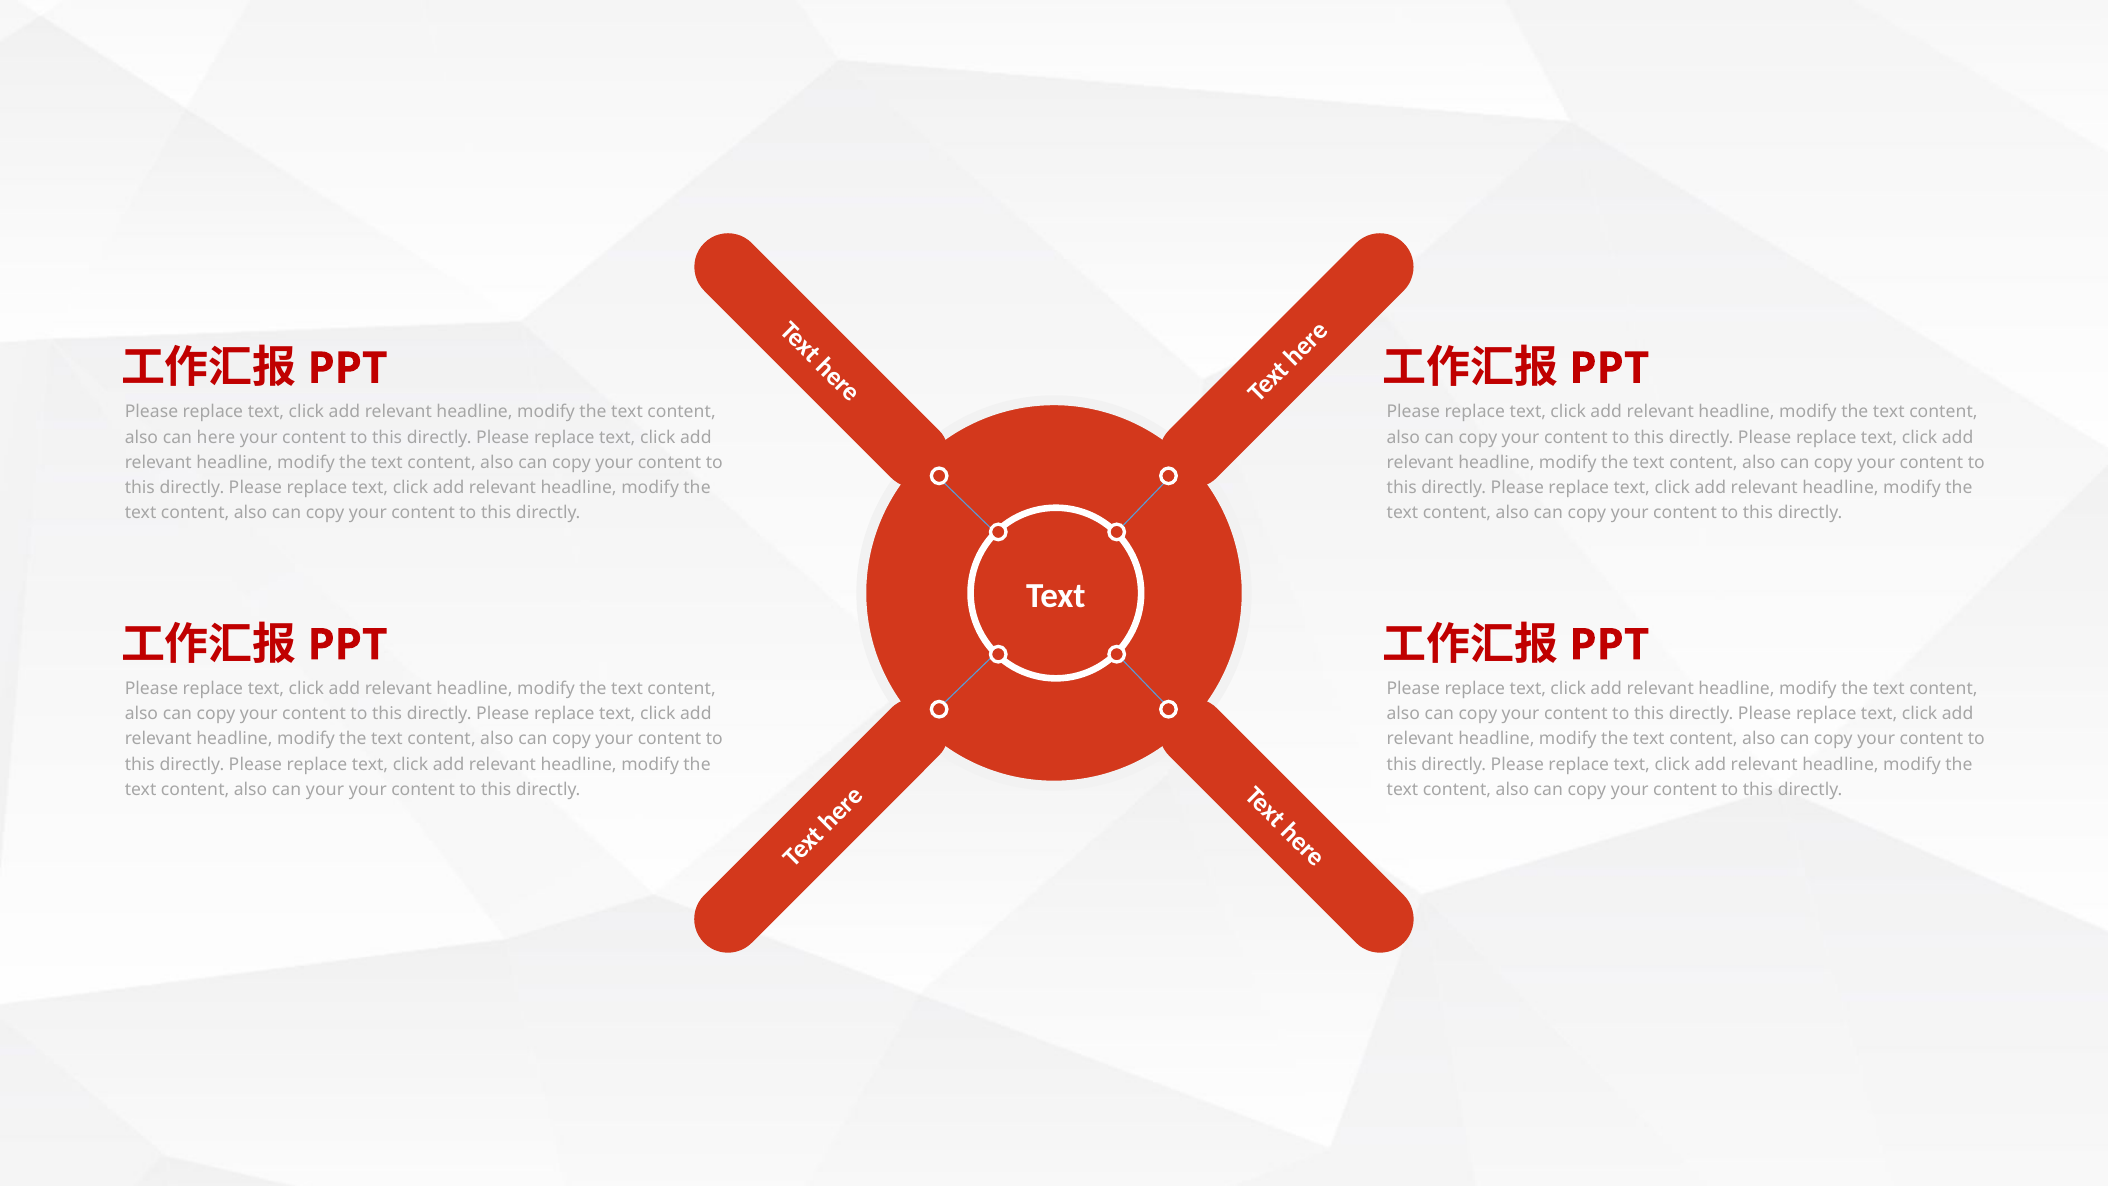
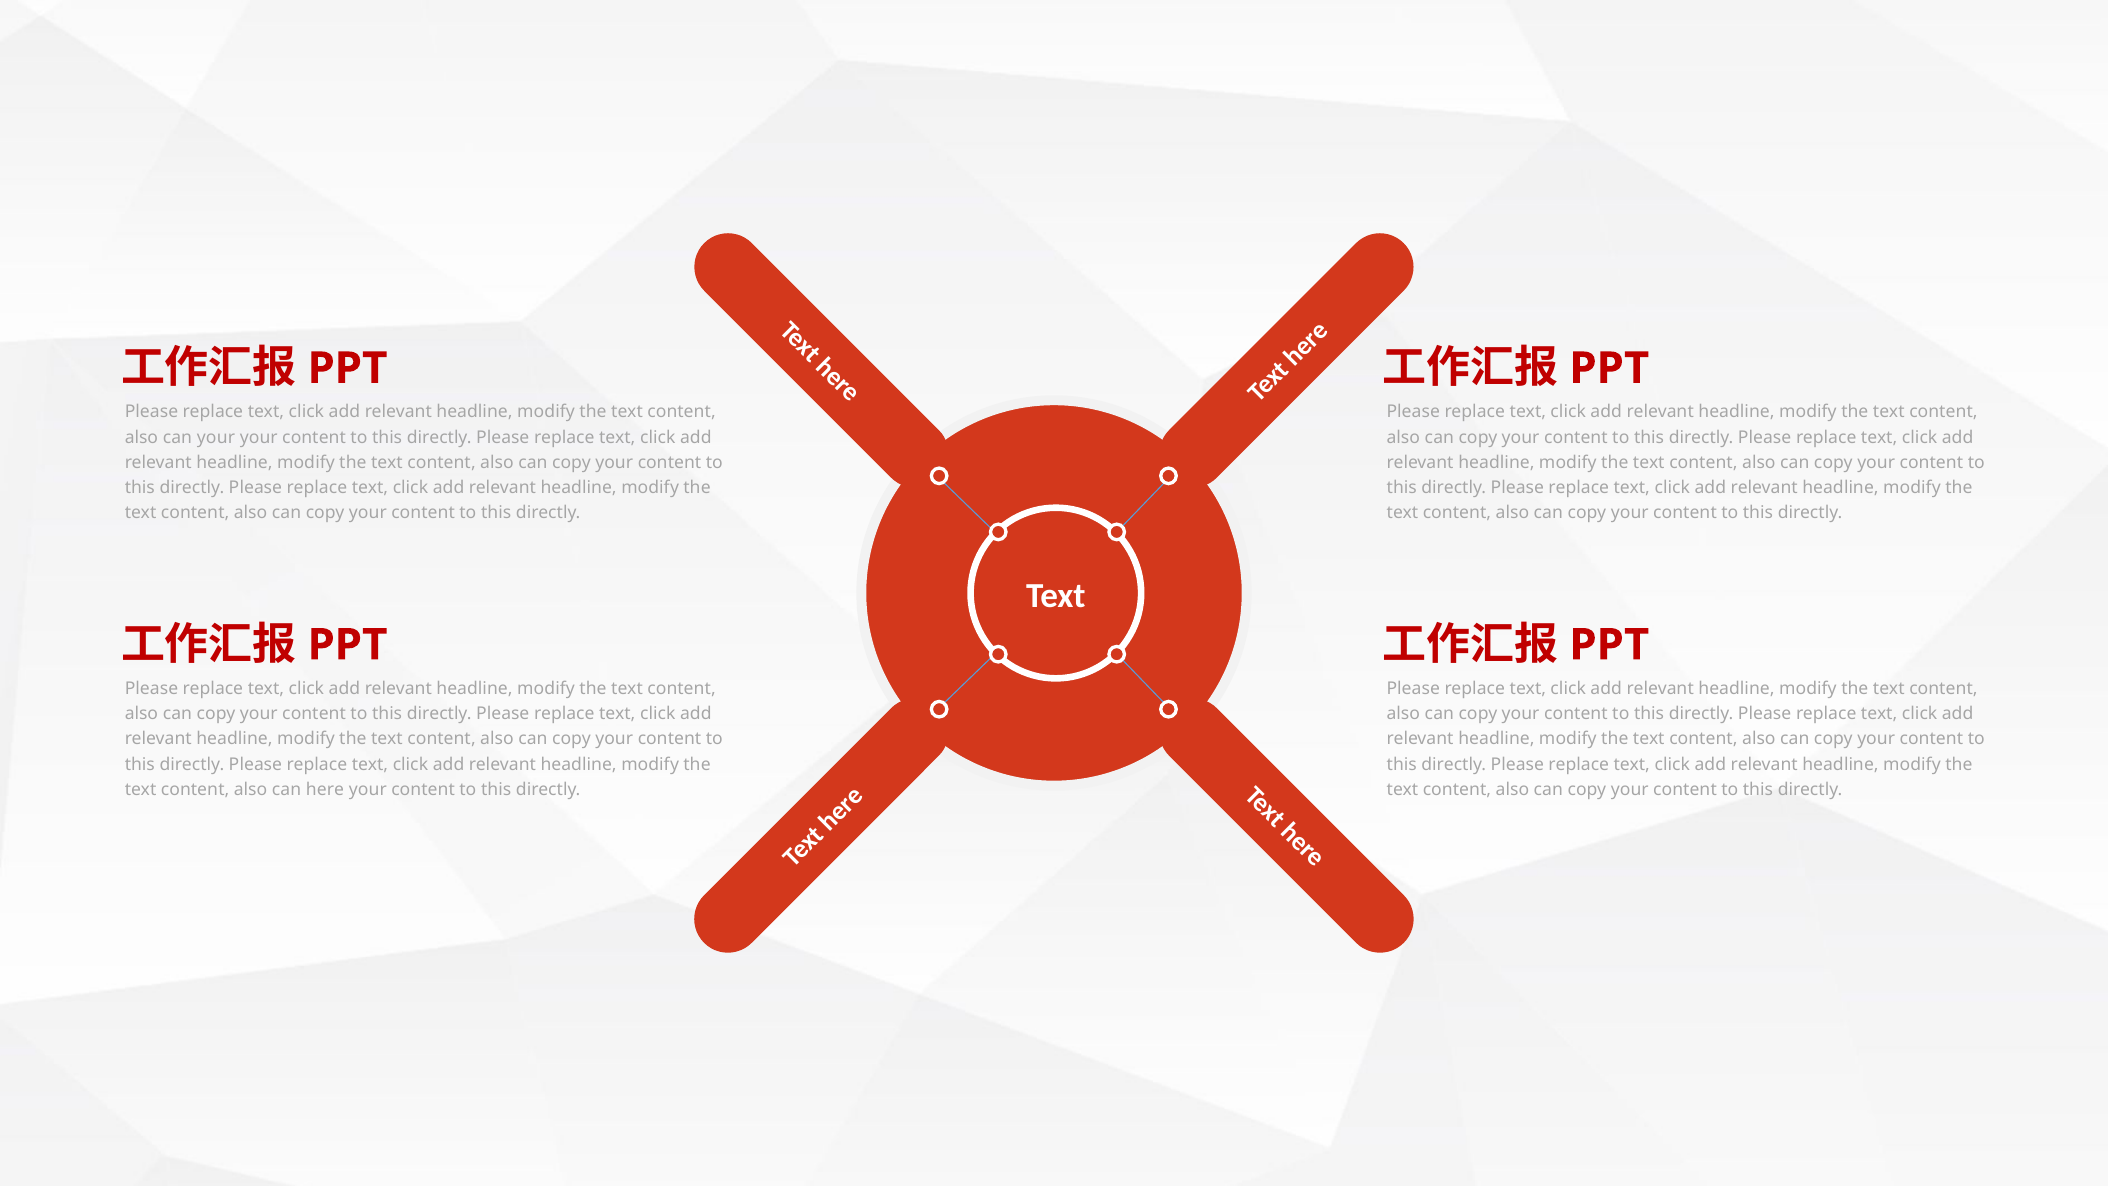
can here: here -> your
can your: your -> here
